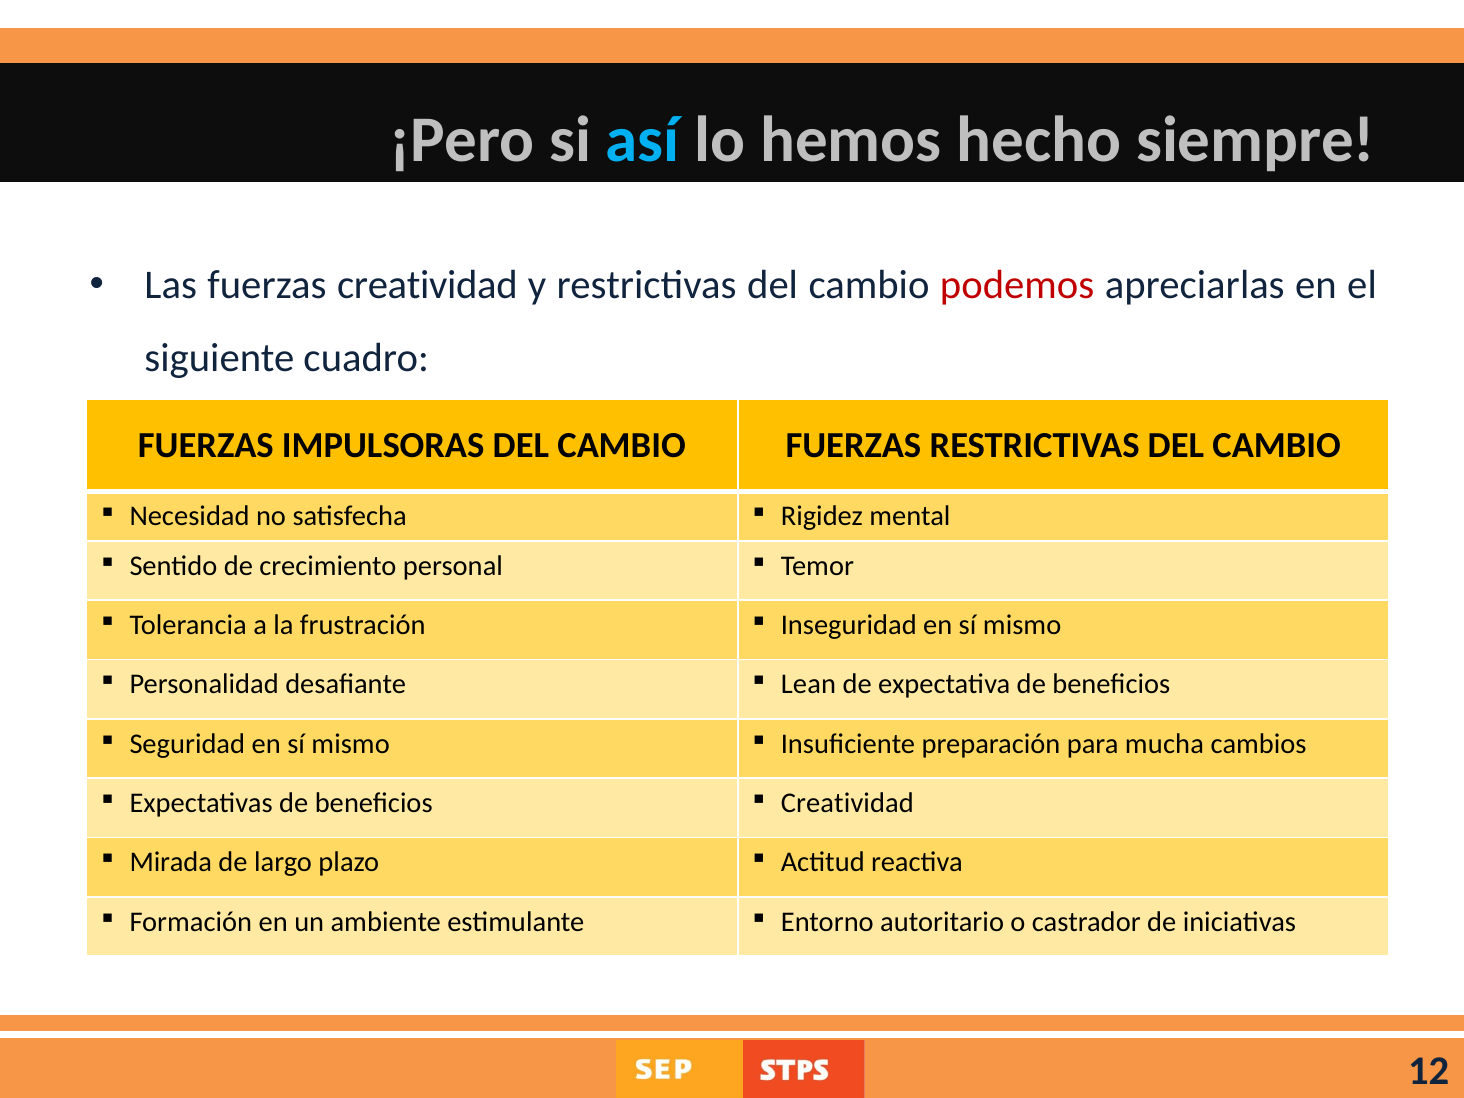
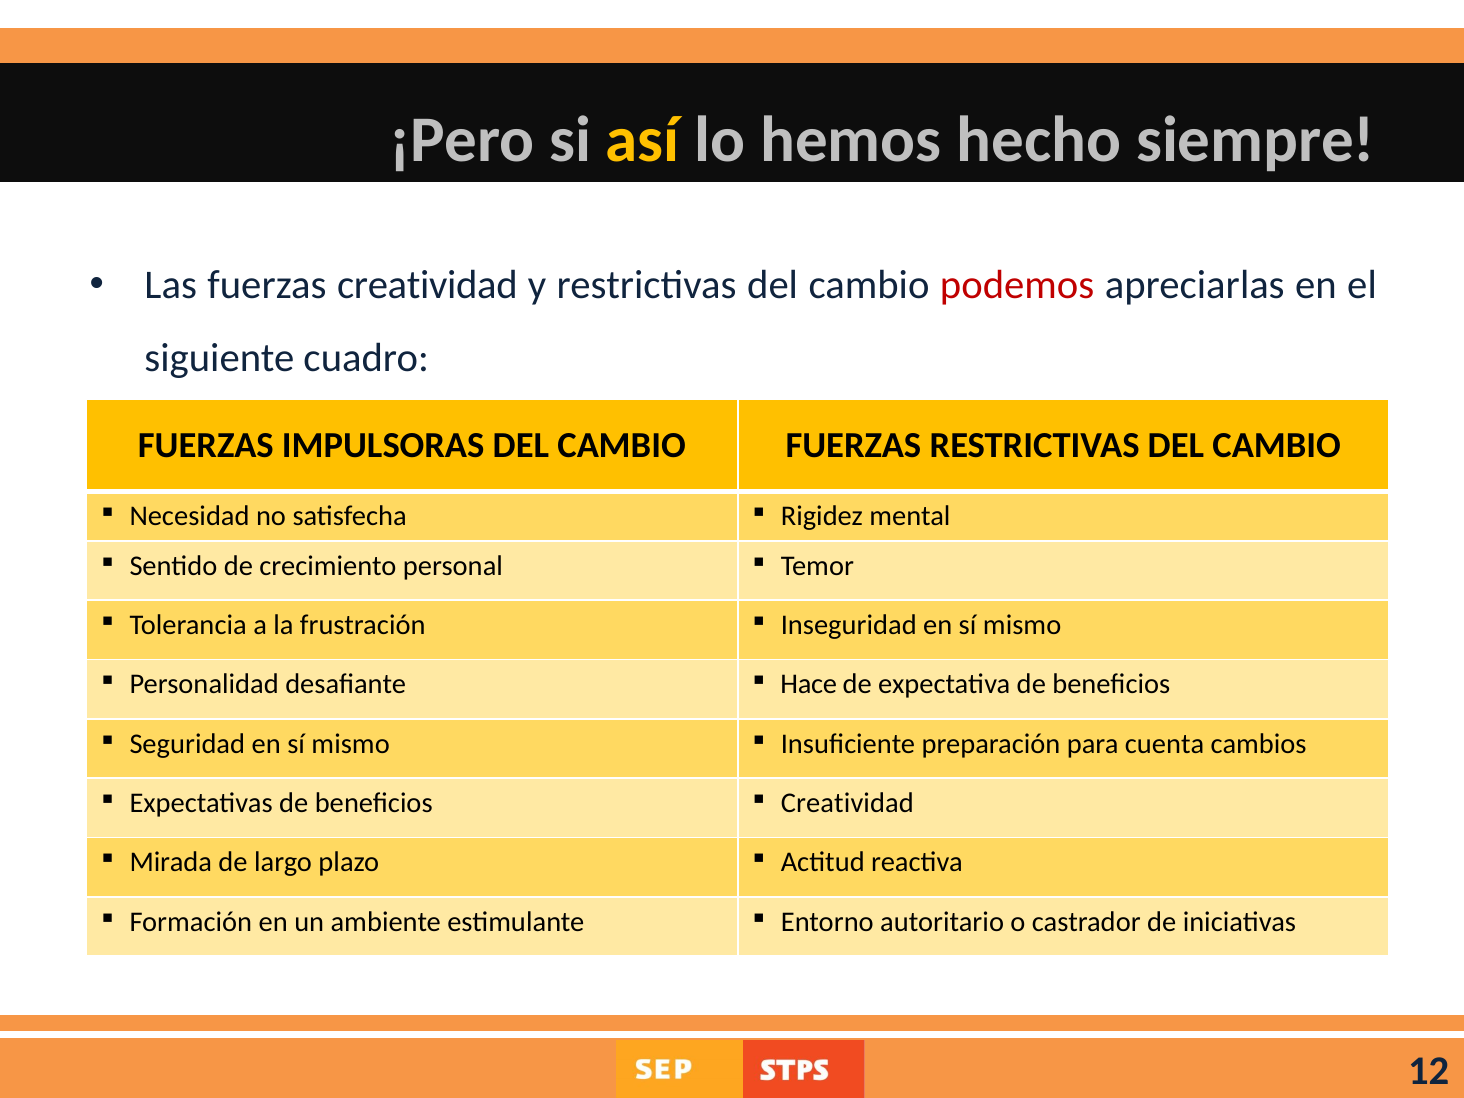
así colour: light blue -> yellow
Lean: Lean -> Hace
mucha: mucha -> cuenta
